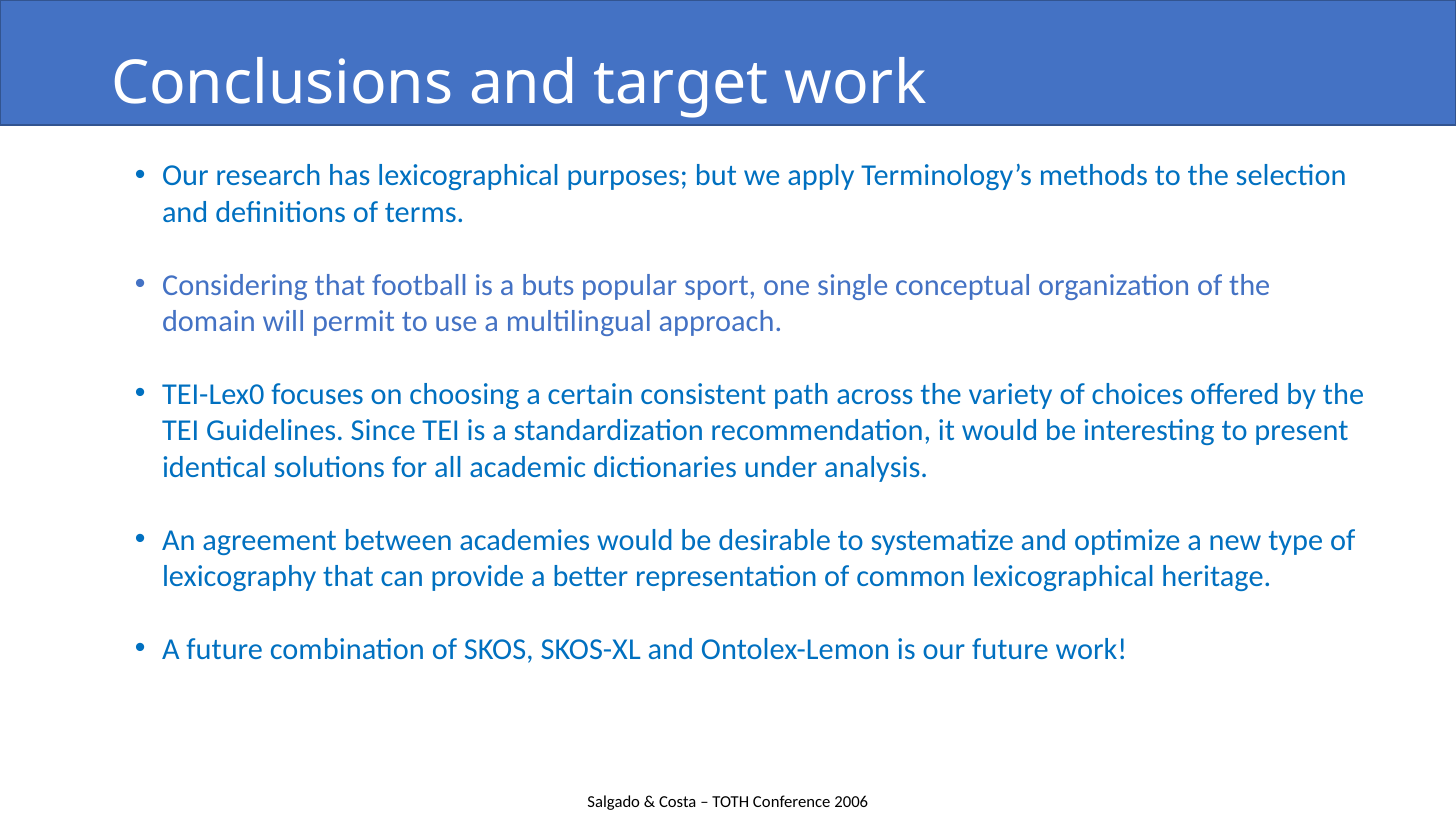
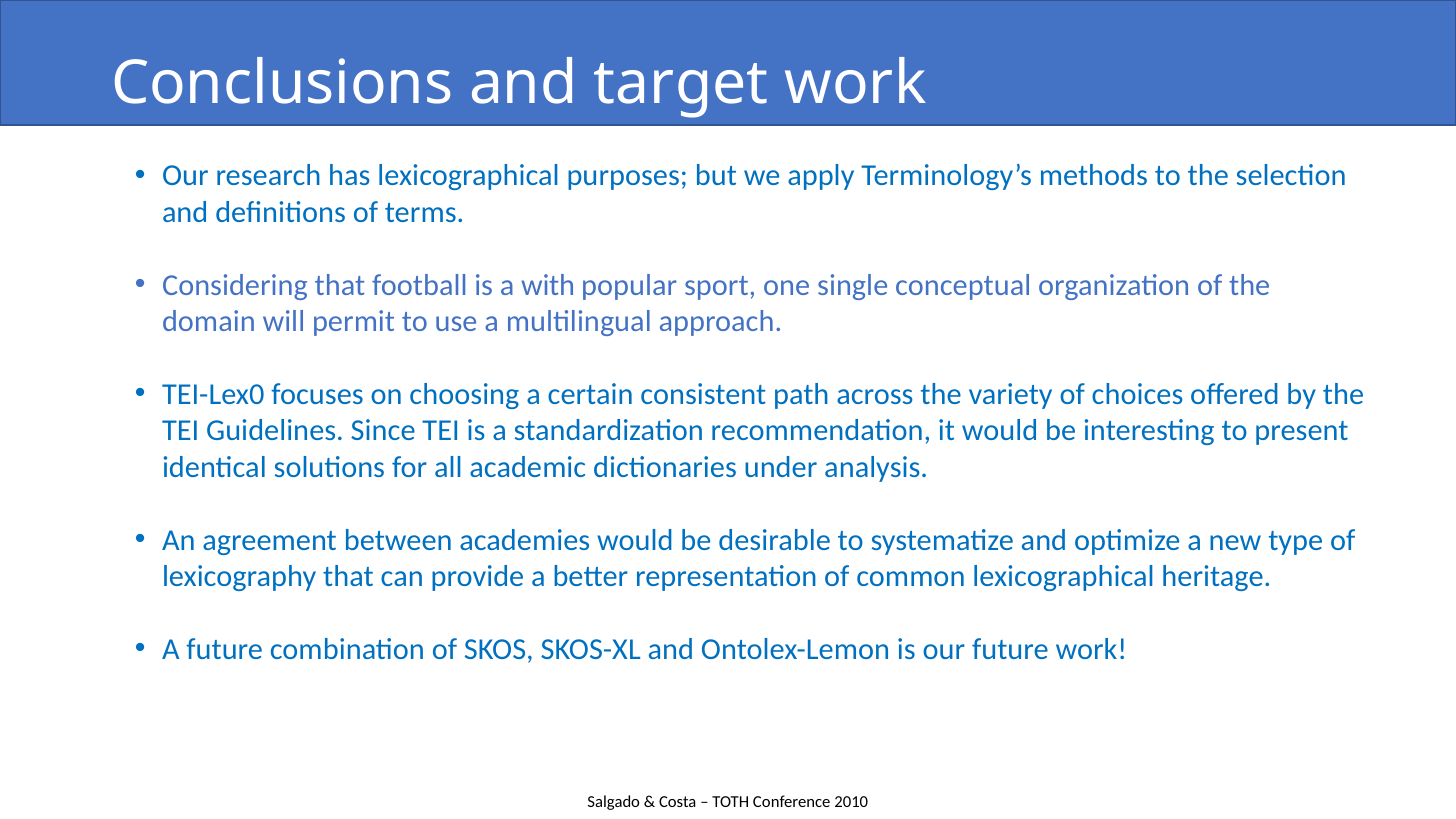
buts: buts -> with
2006: 2006 -> 2010
